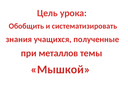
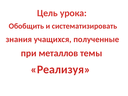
Мышкой: Мышкой -> Реализуя
